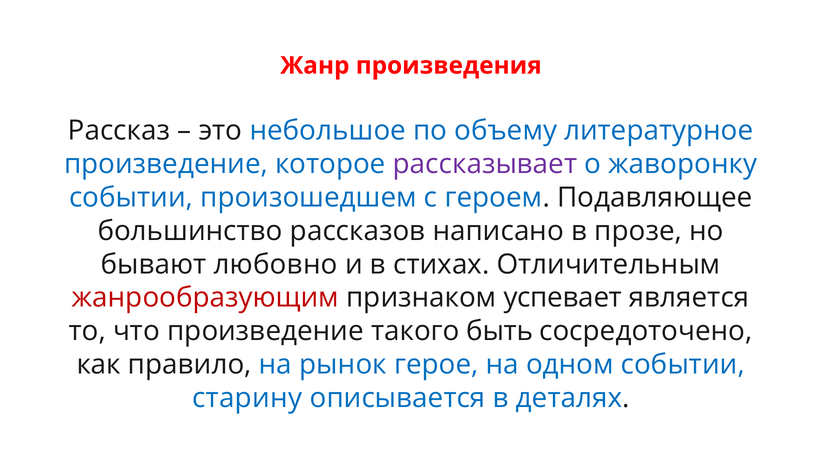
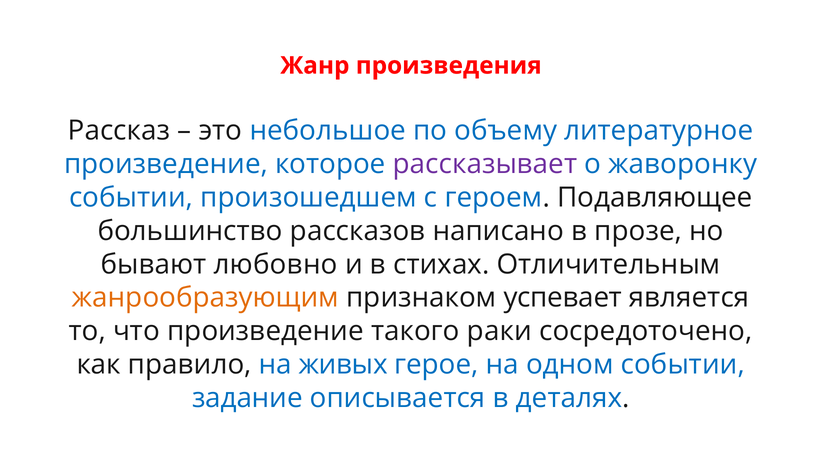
жанрообразующим colour: red -> orange
быть: быть -> раки
рынок: рынок -> живых
старину: старину -> задание
